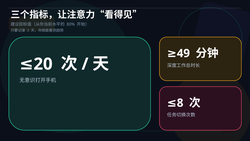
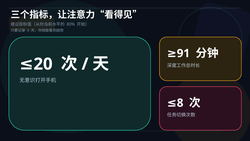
49: 49 -> 91
